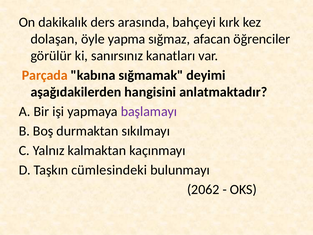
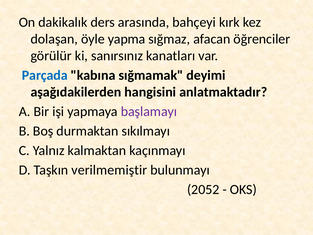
Parçada colour: orange -> blue
cümlesindeki: cümlesindeki -> verilmemiştir
2062: 2062 -> 2052
